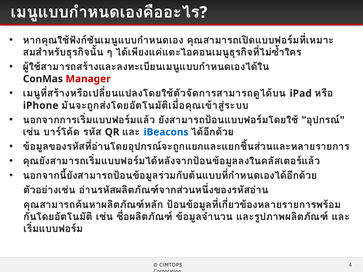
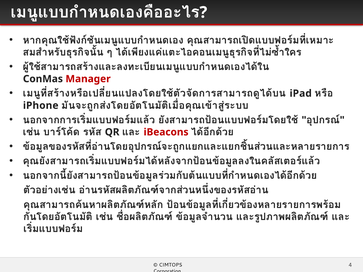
iBeacons colour: blue -> red
